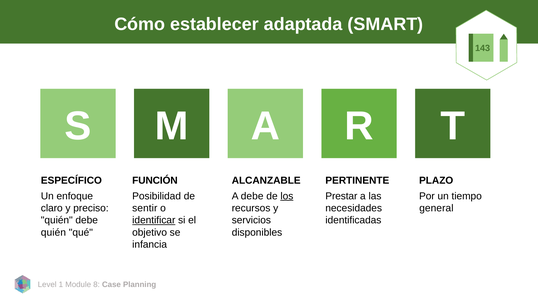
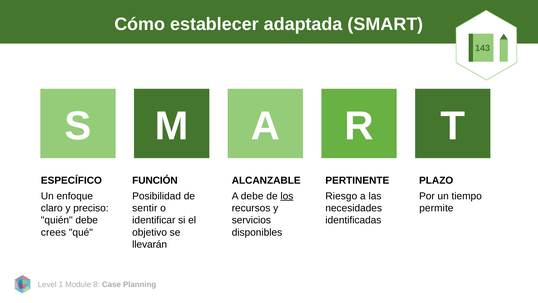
Prestar: Prestar -> Riesgo
general: general -> permite
identificar underline: present -> none
quién at (53, 232): quién -> crees
infancia: infancia -> llevarán
